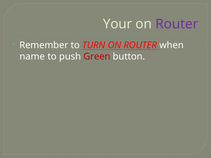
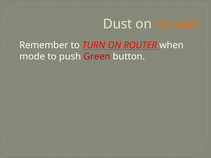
Your: Your -> Dust
Router at (177, 24) colour: purple -> orange
name: name -> mode
